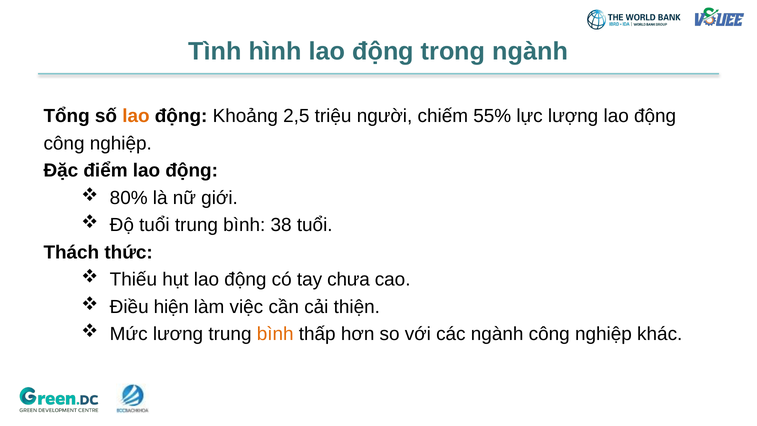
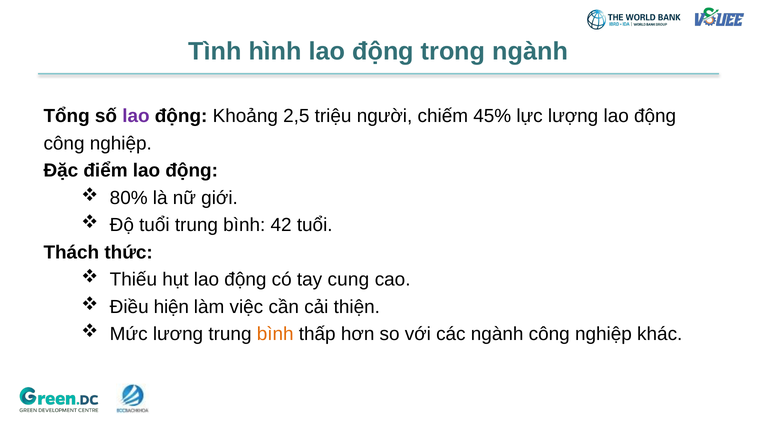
lao at (136, 116) colour: orange -> purple
55%: 55% -> 45%
38: 38 -> 42
chưa: chưa -> cung
